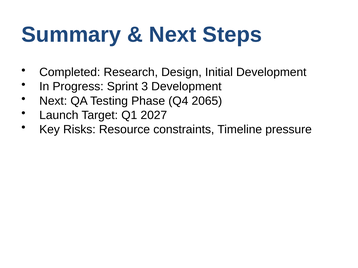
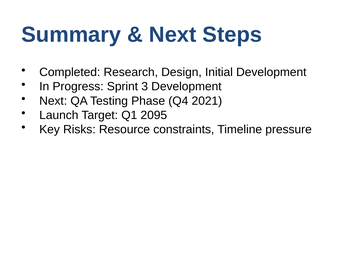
2065: 2065 -> 2021
2027: 2027 -> 2095
